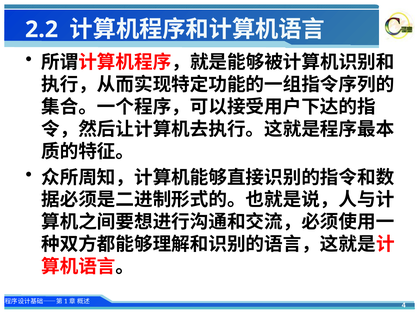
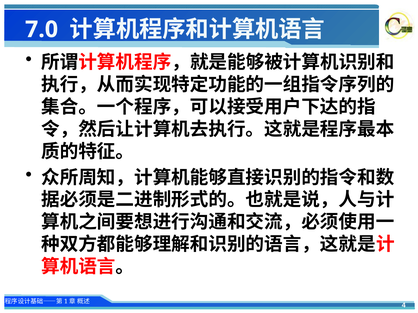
2.2: 2.2 -> 7.0
